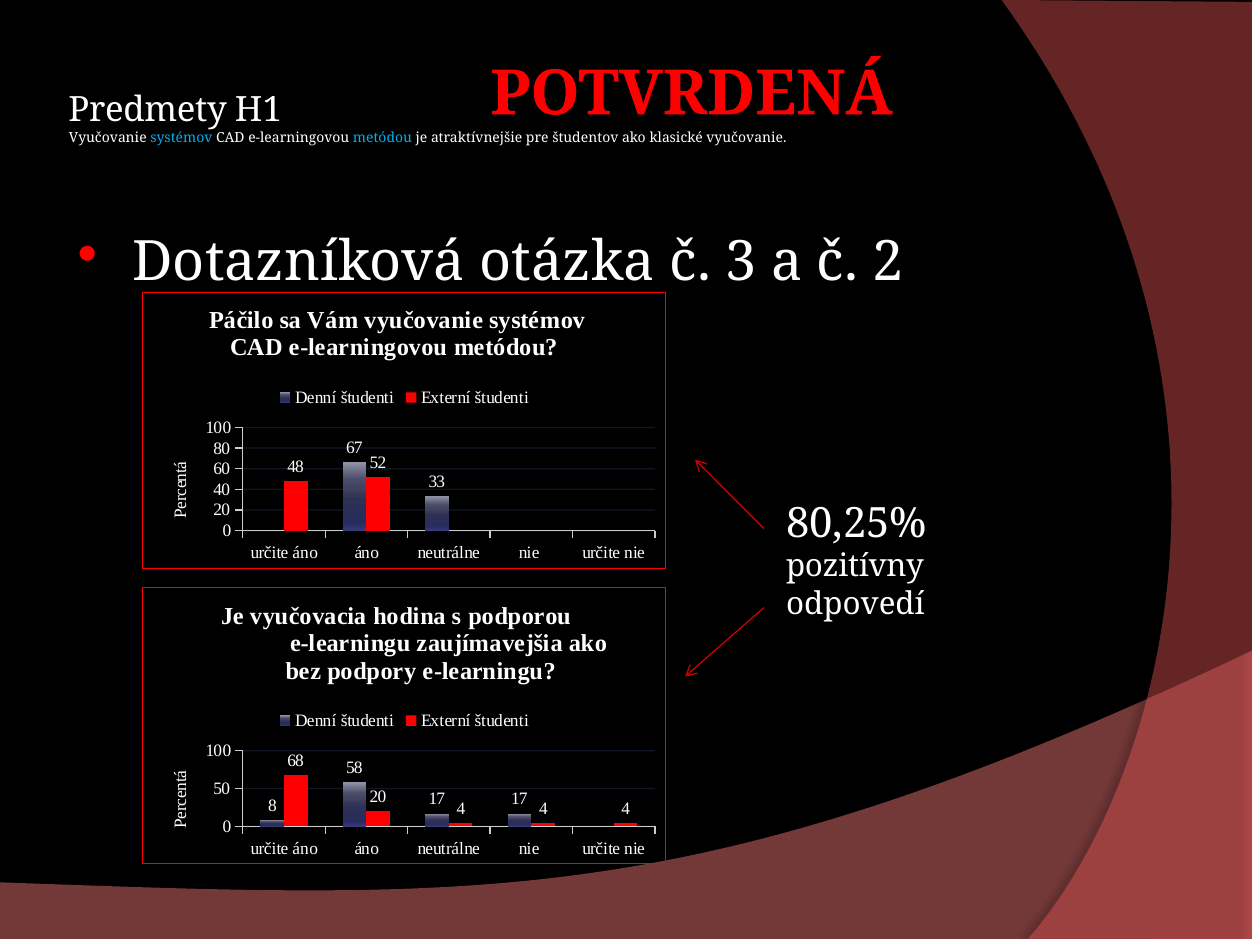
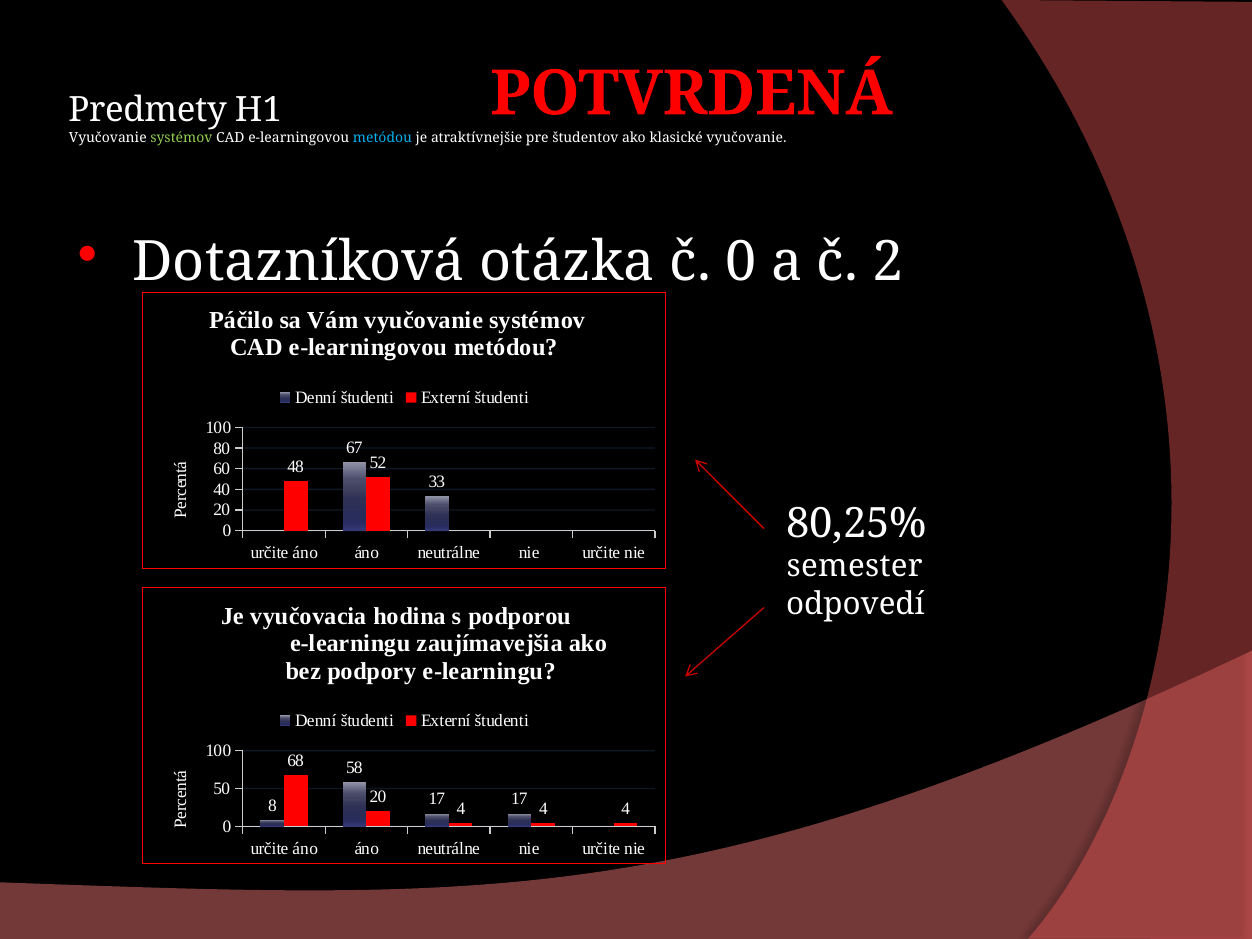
systémov at (181, 138) colour: light blue -> light green
č 3: 3 -> 0
pozitívny: pozitívny -> semester
